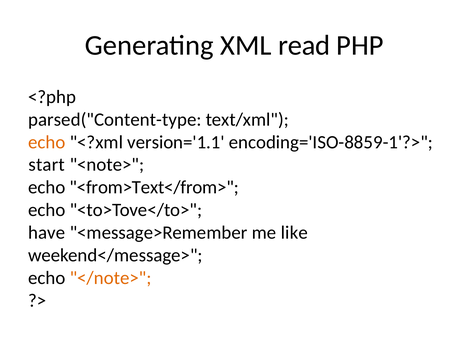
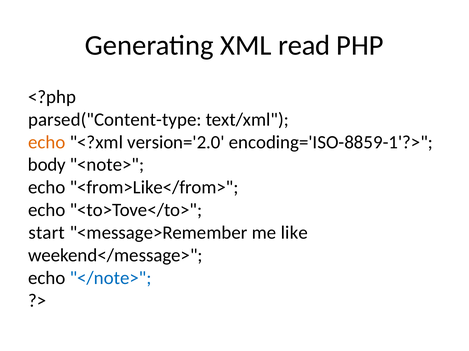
version='1.1: version='1.1 -> version='2.0
start: start -> body
<from>Text</from>: <from>Text</from> -> <from>Like</from>
have: have -> start
</note> colour: orange -> blue
